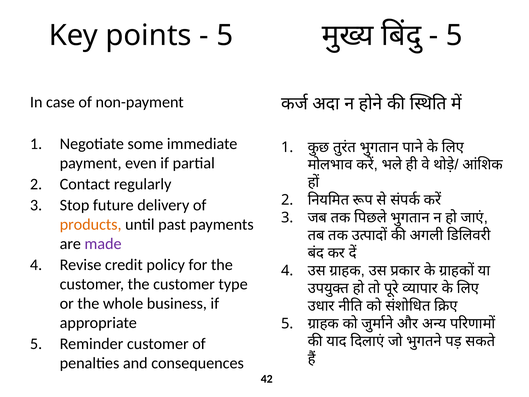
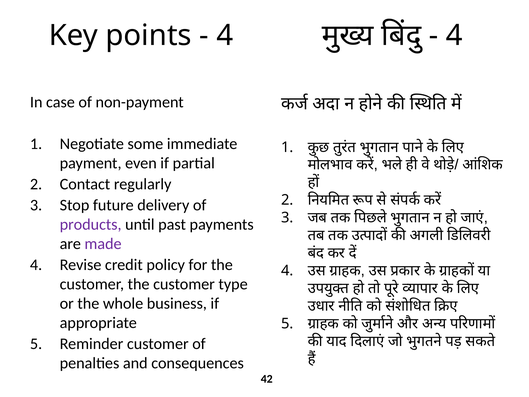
5 at (225, 36): 5 -> 4
5 at (454, 36): 5 -> 4
products colour: orange -> purple
